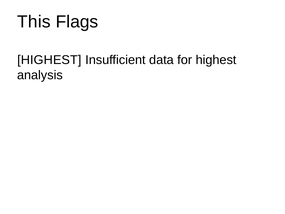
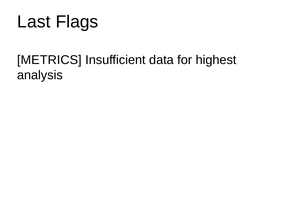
This: This -> Last
HIGHEST at (49, 60): HIGHEST -> METRICS
